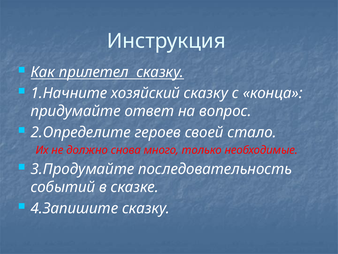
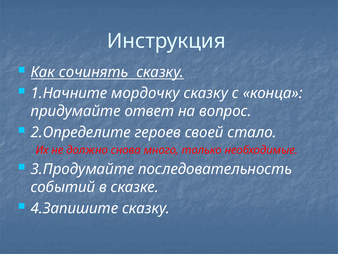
прилетел: прилетел -> сочинять
хозяйский: хозяйский -> мордочку
